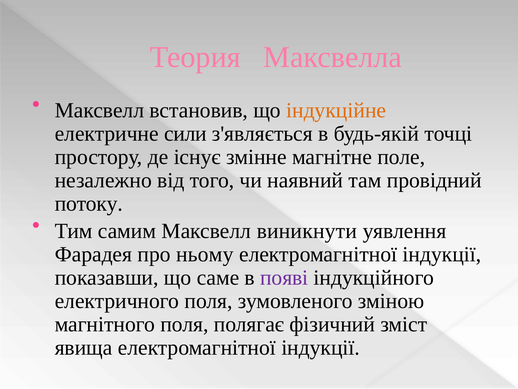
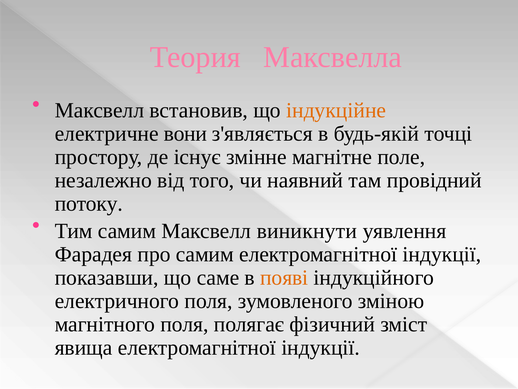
сили: сили -> вони
про ньому: ньому -> самим
появі colour: purple -> orange
